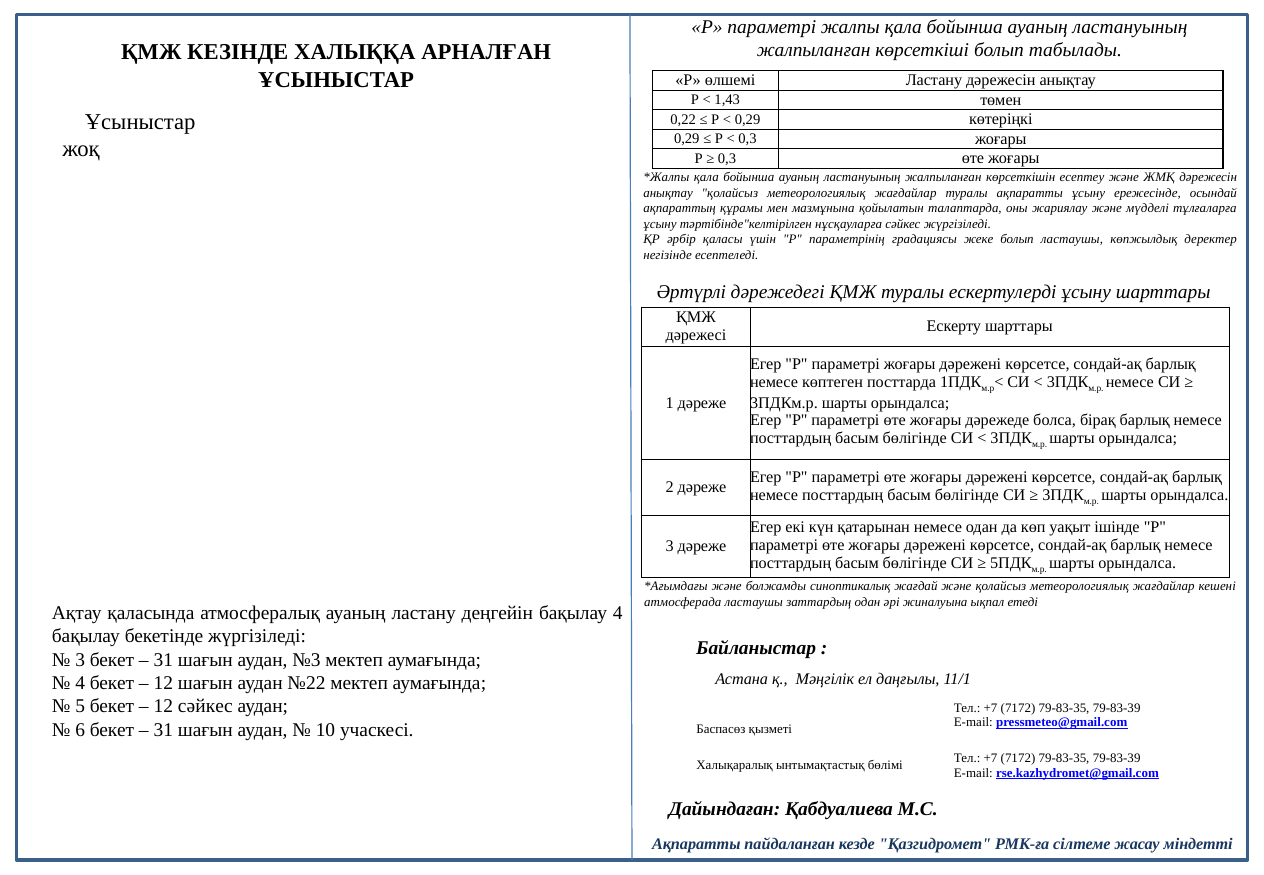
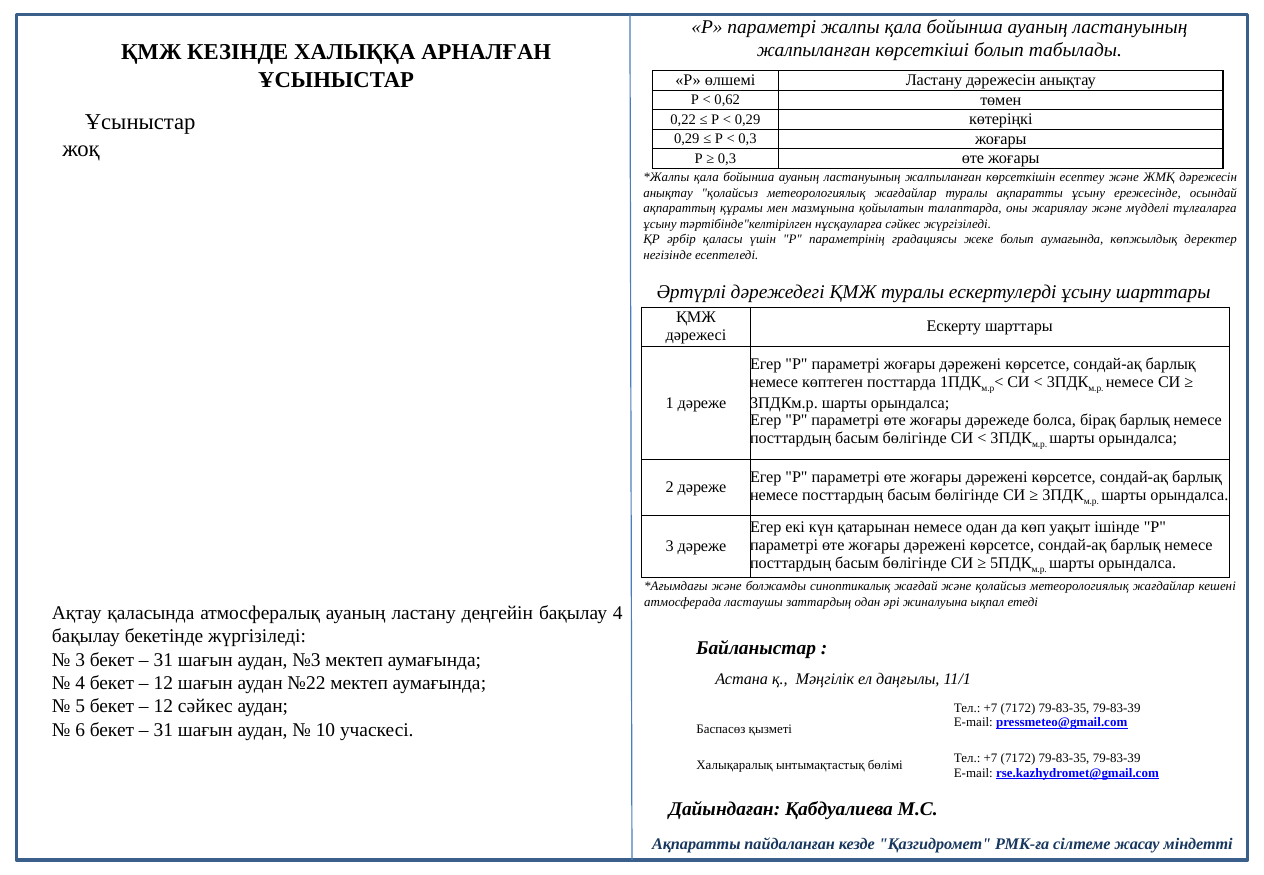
1,43: 1,43 -> 0,62
болып ластаушы: ластаушы -> аумағында
